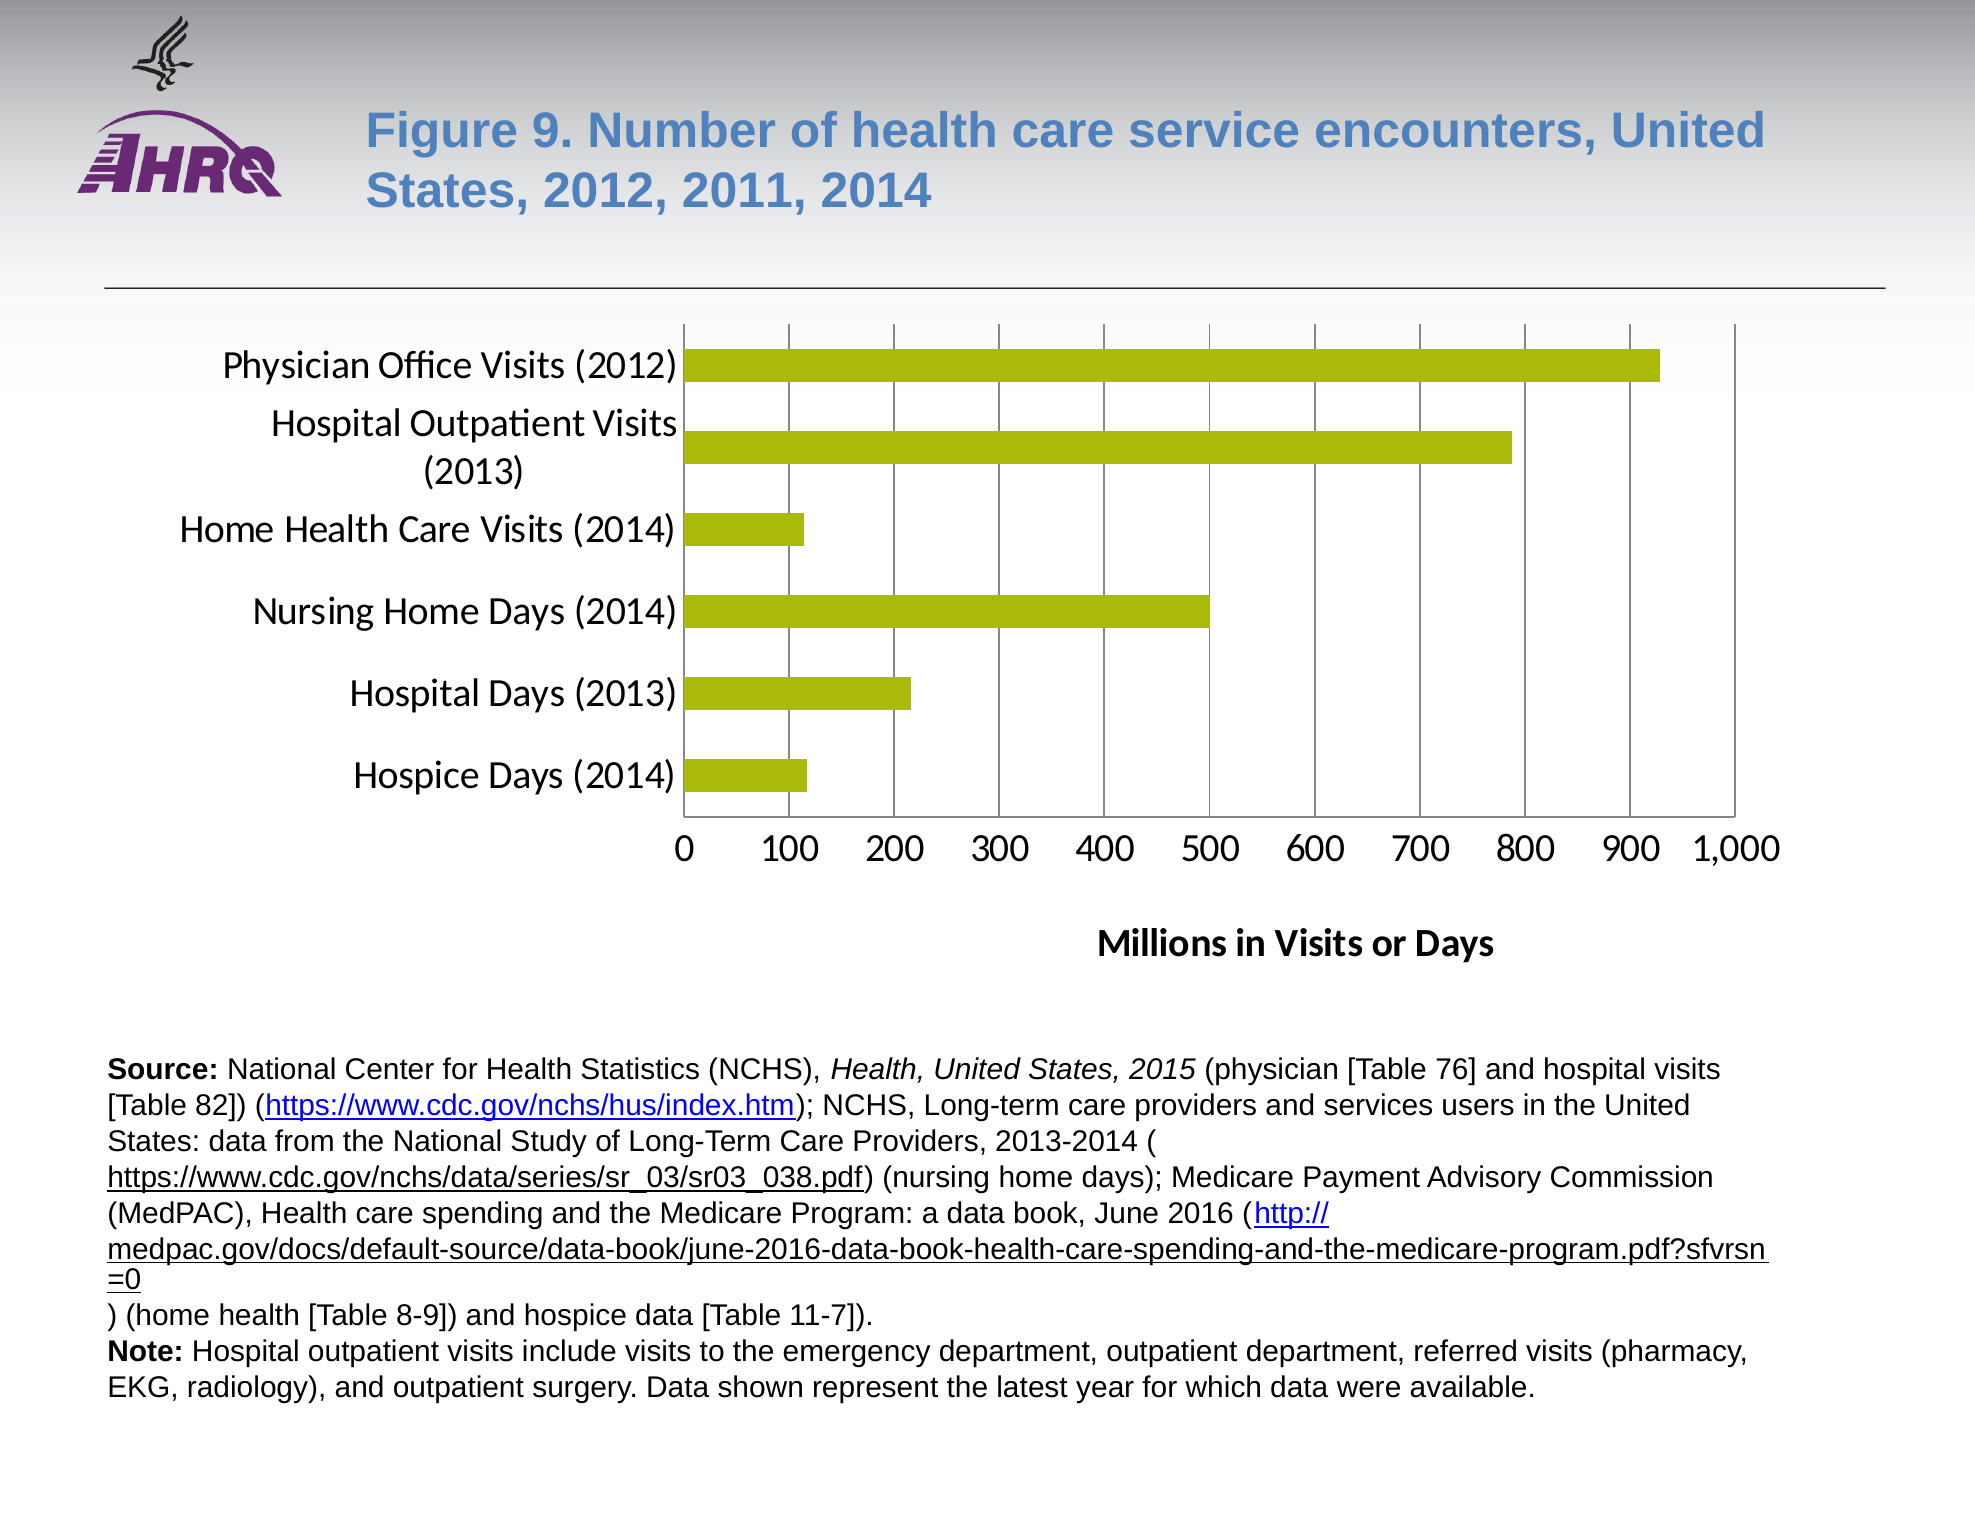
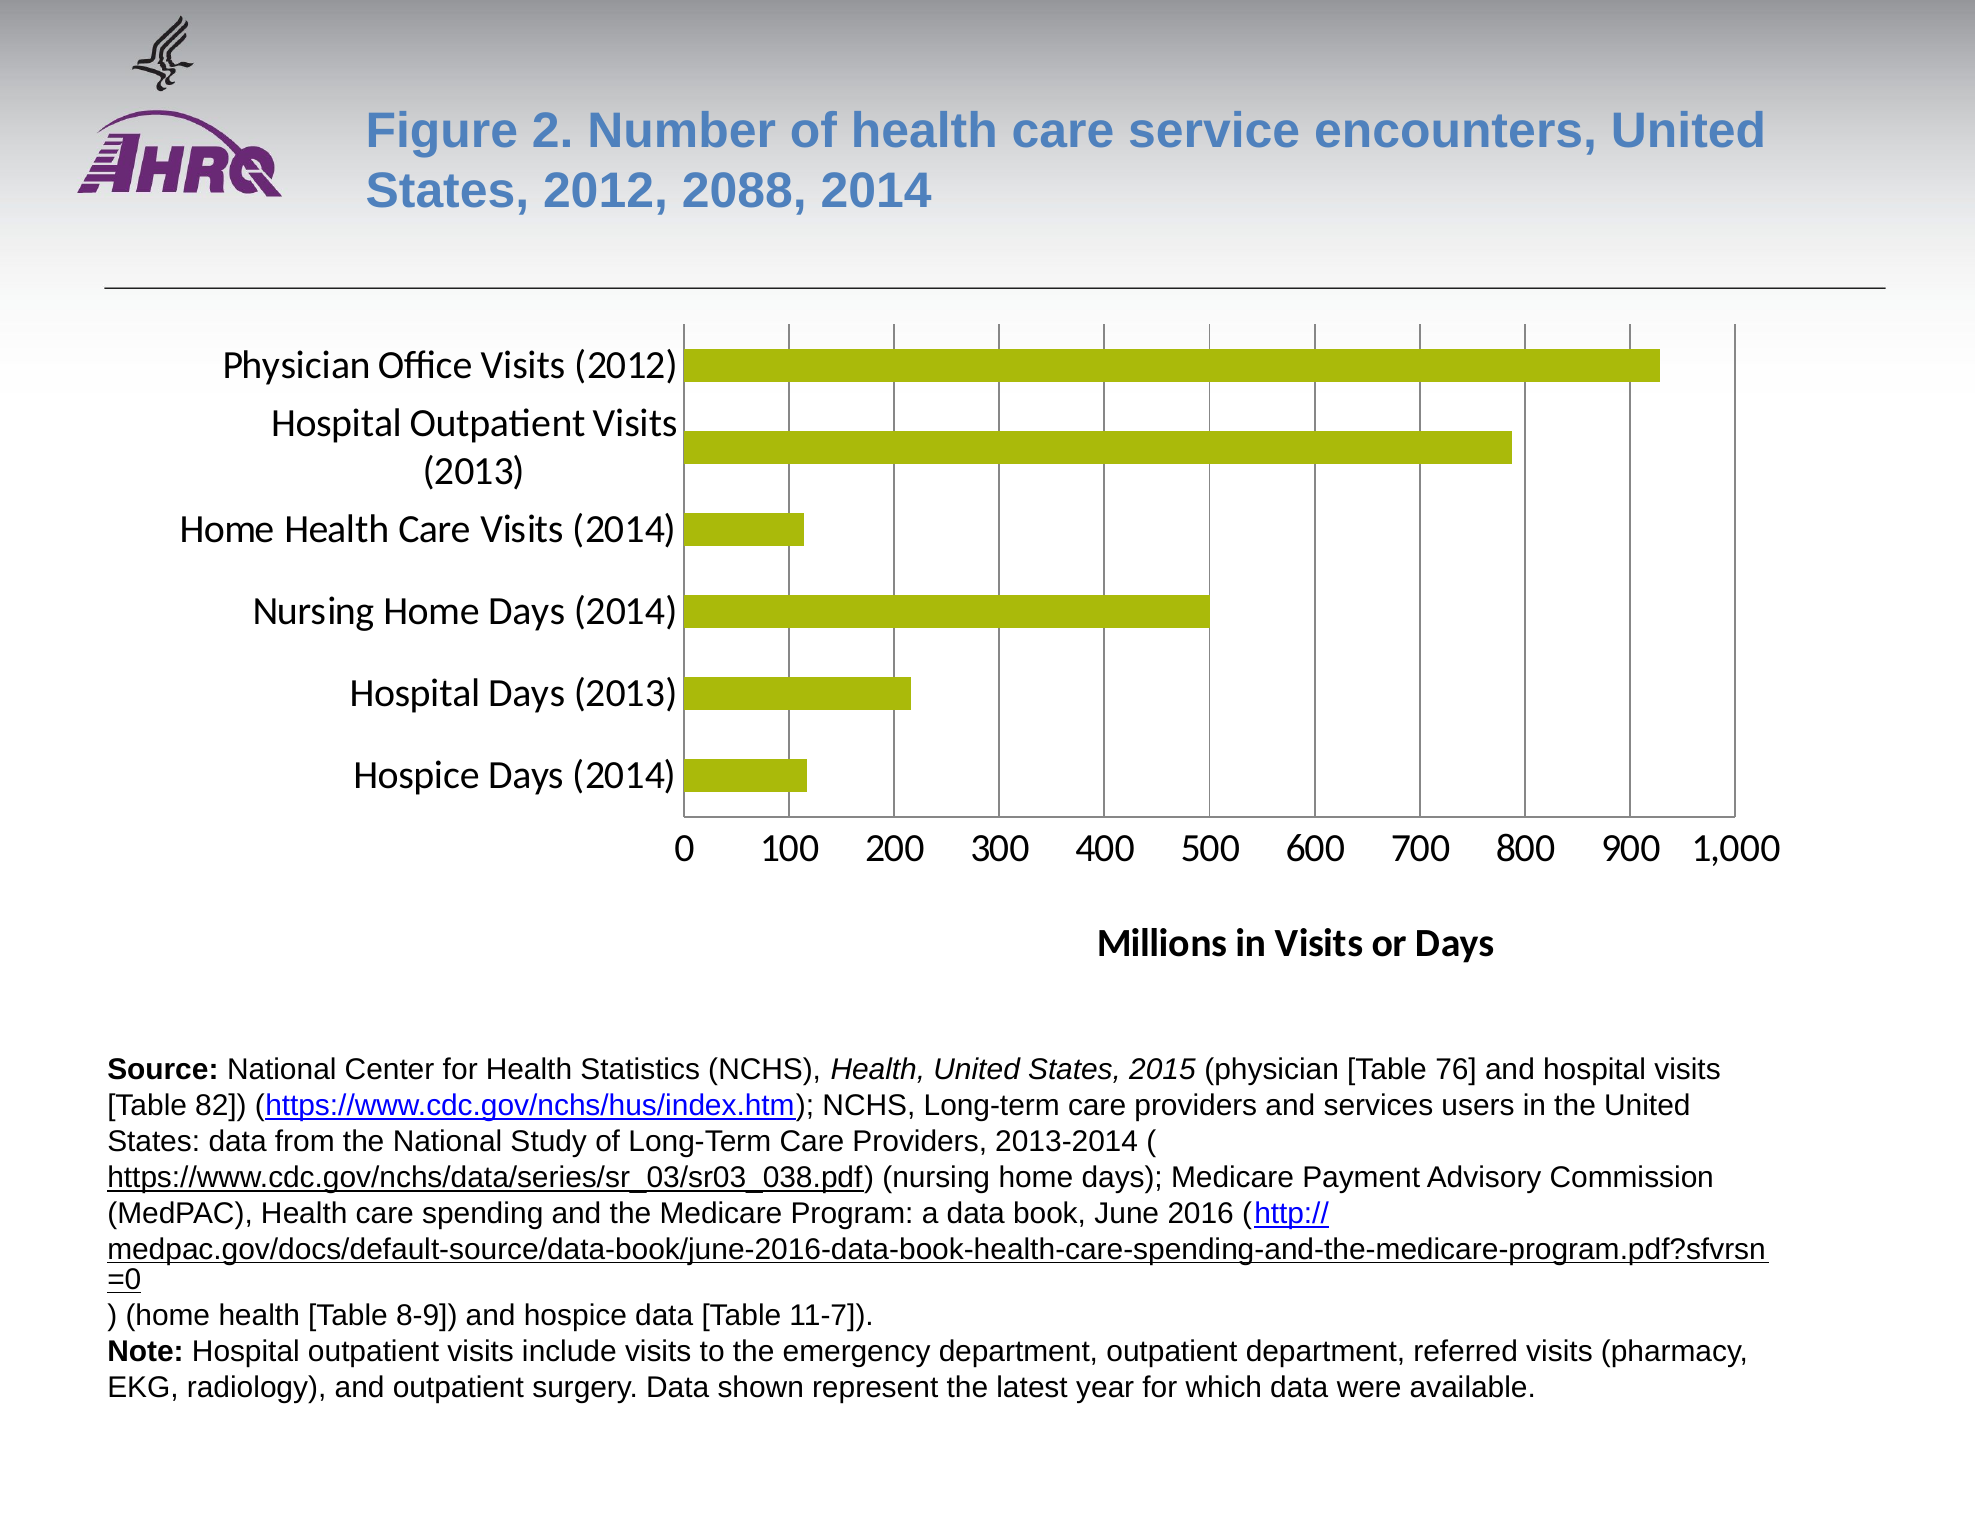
9: 9 -> 2
2011: 2011 -> 2088
